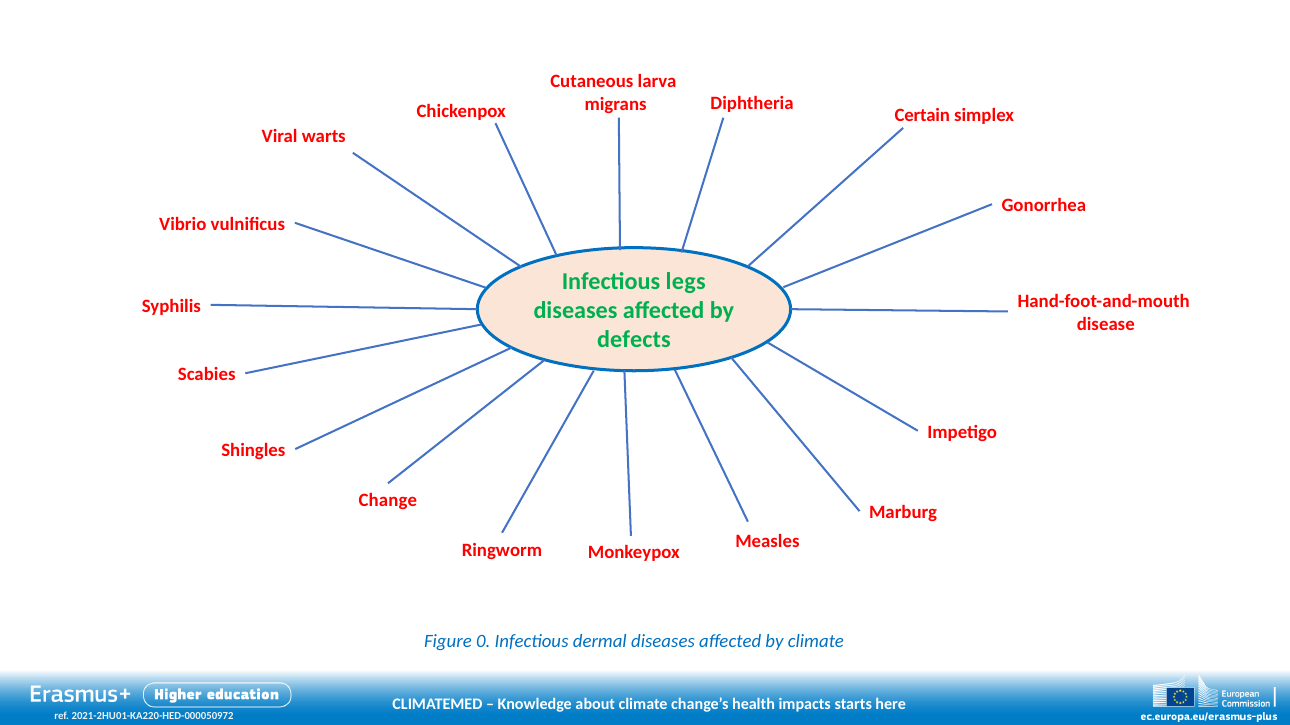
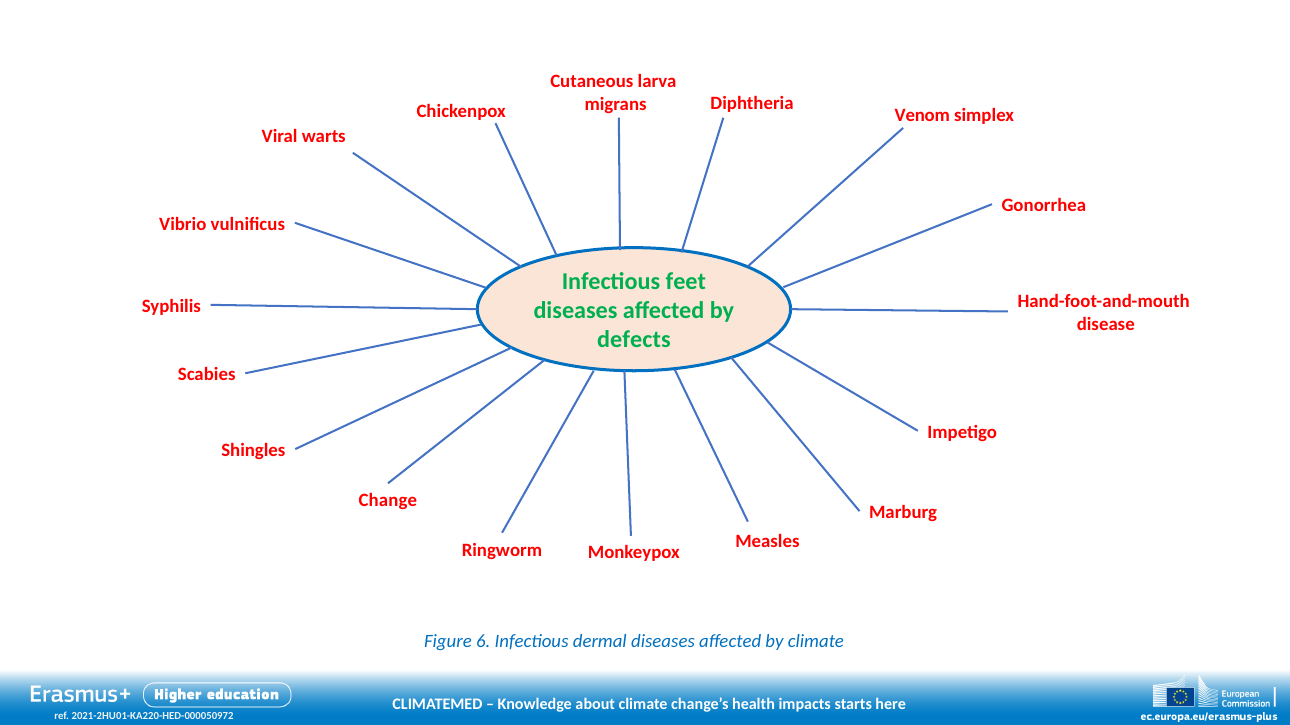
Certain: Certain -> Venom
legs: legs -> feet
0: 0 -> 6
